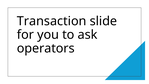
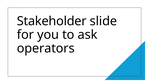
Transaction: Transaction -> Stakeholder
